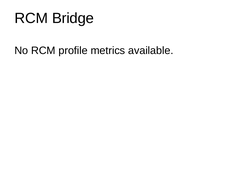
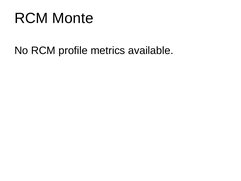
Bridge: Bridge -> Monte
